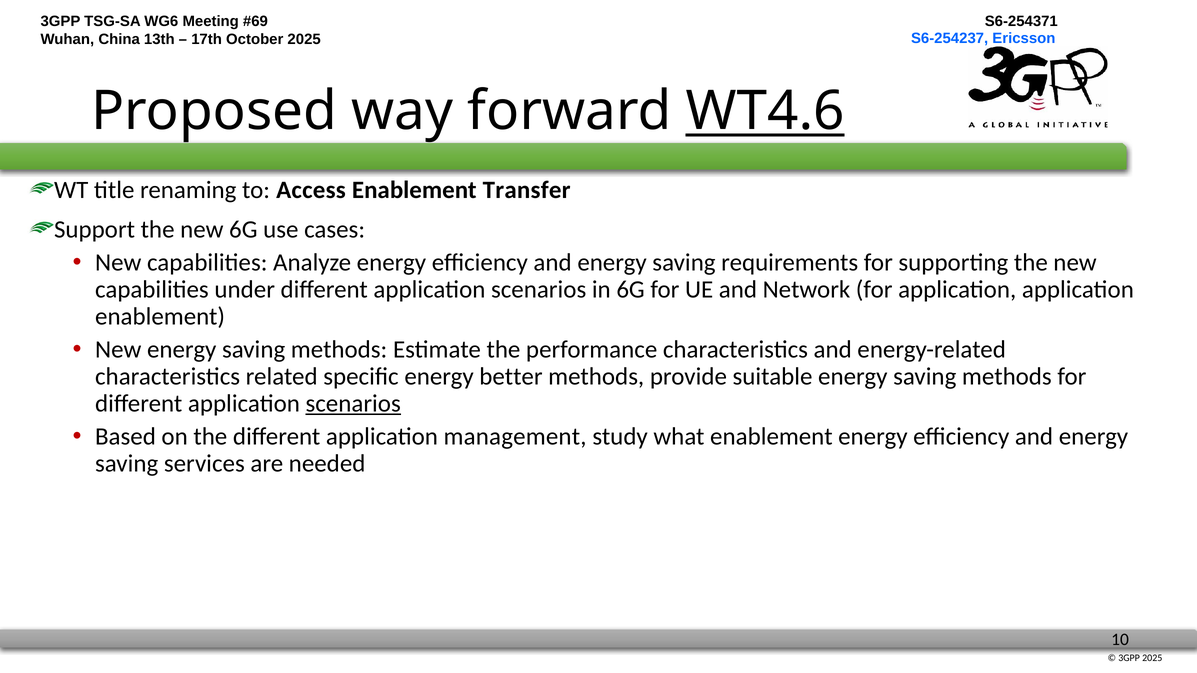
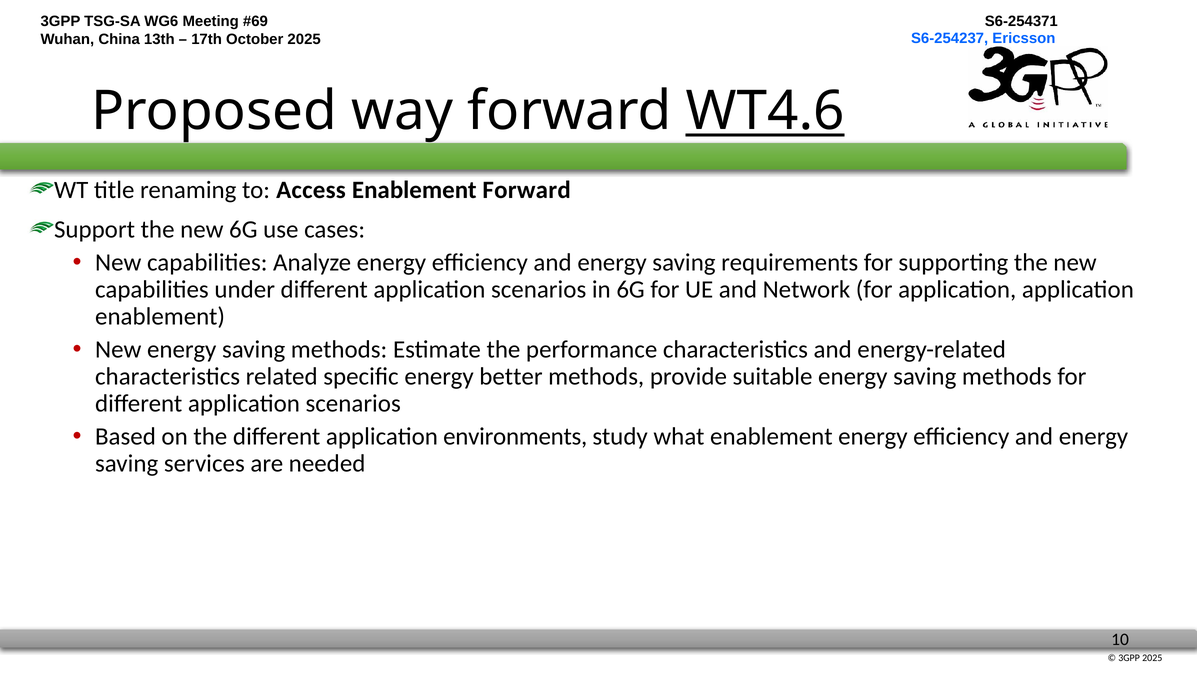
Enablement Transfer: Transfer -> Forward
scenarios at (353, 404) underline: present -> none
management: management -> environments
